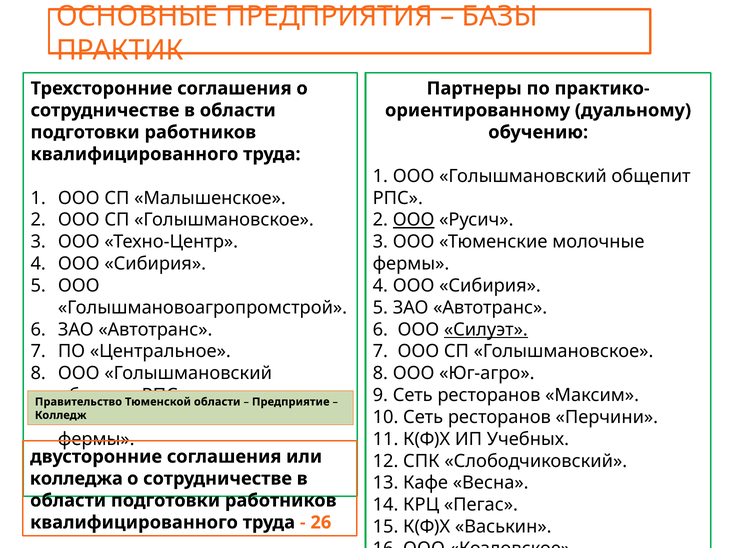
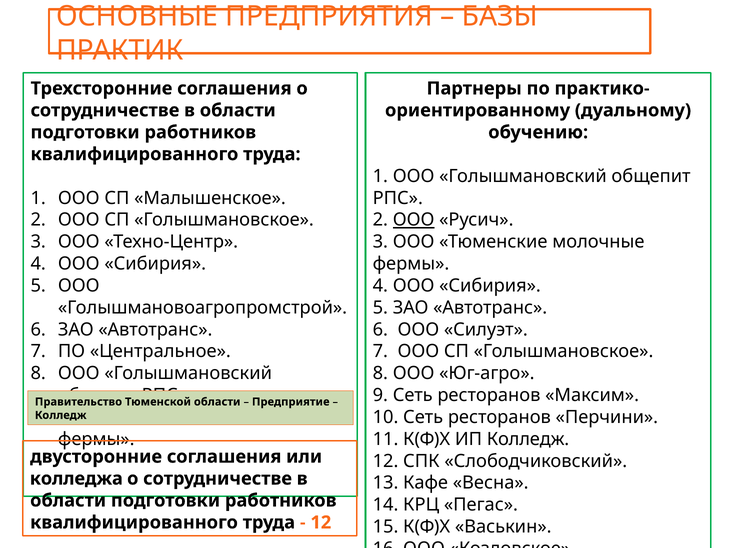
Силуэт underline: present -> none
ИП Учебных: Учебных -> Колледж
26 at (321, 523): 26 -> 12
